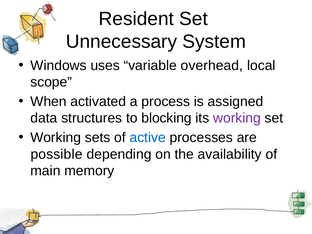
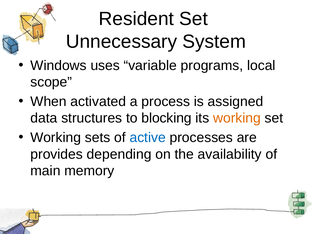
overhead: overhead -> programs
working at (237, 118) colour: purple -> orange
possible: possible -> provides
